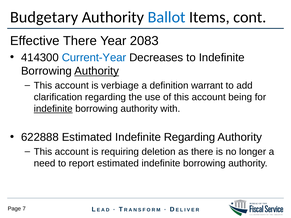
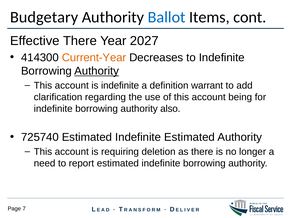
2083: 2083 -> 2027
Current-Year colour: blue -> orange
is verbiage: verbiage -> indefinite
indefinite at (53, 109) underline: present -> none
with: with -> also
622888: 622888 -> 725740
Indefinite Regarding: Regarding -> Estimated
